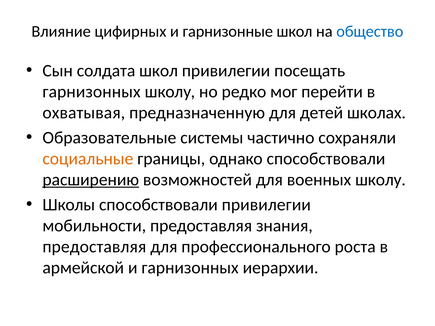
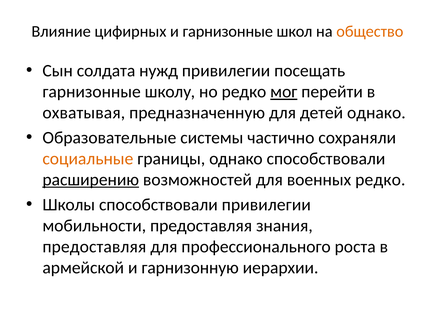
общество colour: blue -> orange
солдата школ: школ -> нужд
гарнизонных at (92, 92): гарнизонных -> гарнизонные
мог underline: none -> present
детей школах: школах -> однако
военных школу: школу -> редко
и гарнизонных: гарнизонных -> гарнизонную
